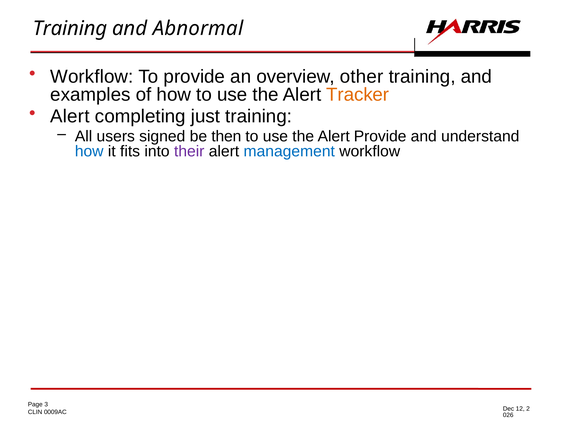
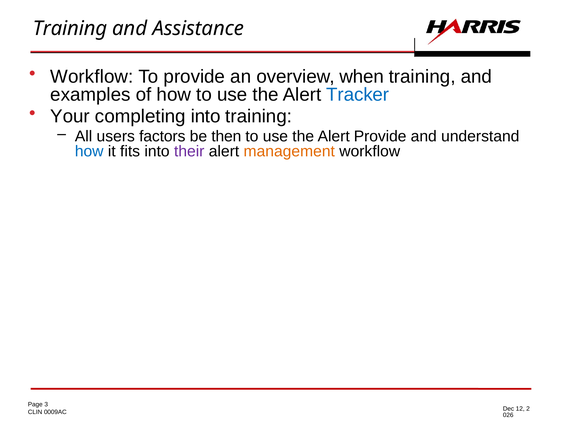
Abnormal: Abnormal -> Assistance
other: other -> when
Tracker colour: orange -> blue
Alert at (70, 117): Alert -> Your
completing just: just -> into
signed: signed -> factors
management colour: blue -> orange
